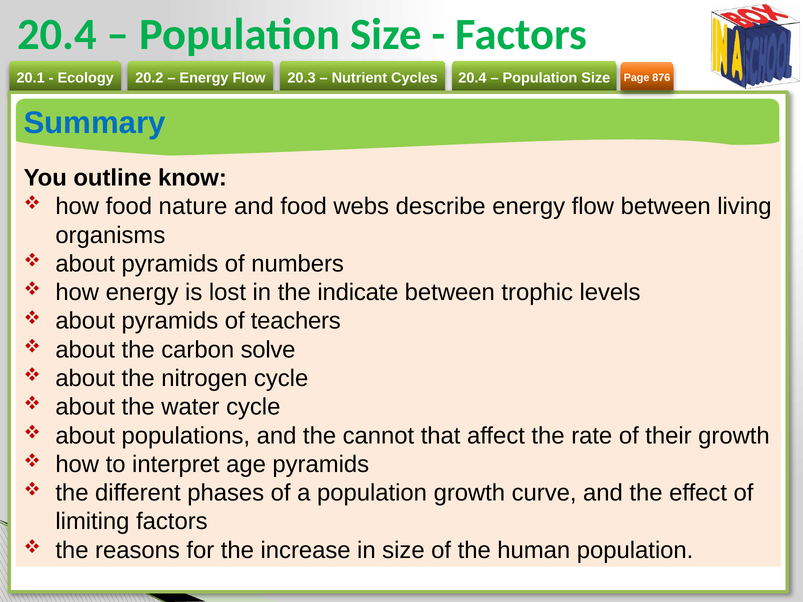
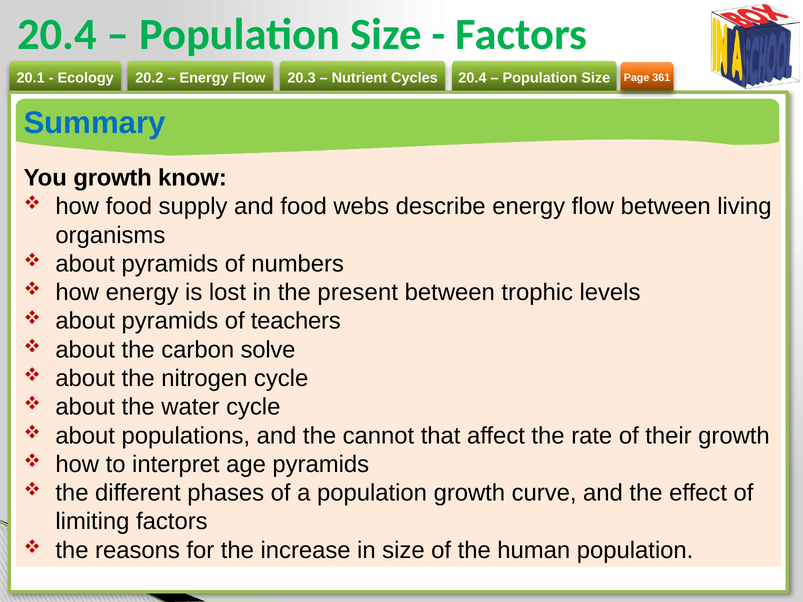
876: 876 -> 361
You outline: outline -> growth
nature: nature -> supply
indicate: indicate -> present
